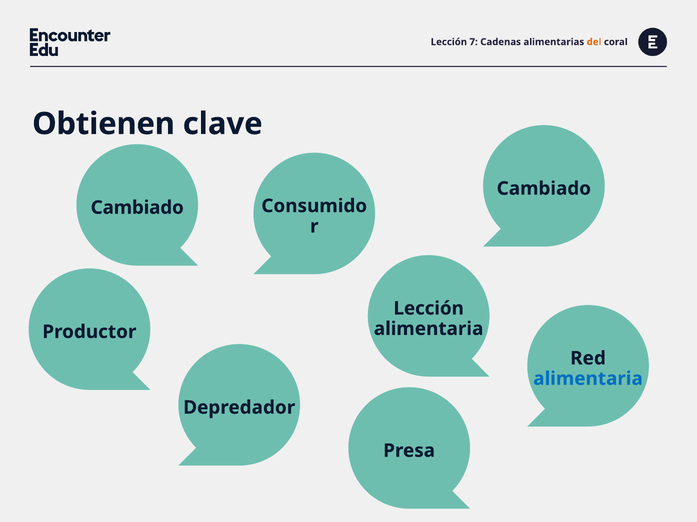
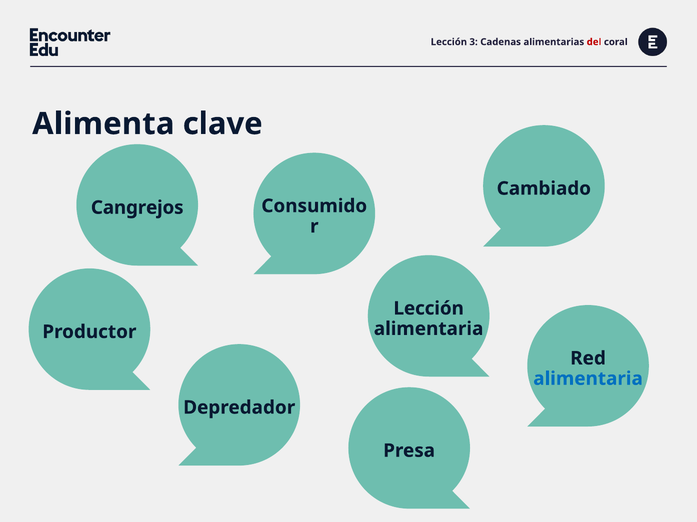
7: 7 -> 3
del colour: orange -> red
Obtienen: Obtienen -> Alimenta
Cambiado at (137, 208): Cambiado -> Cangrejos
